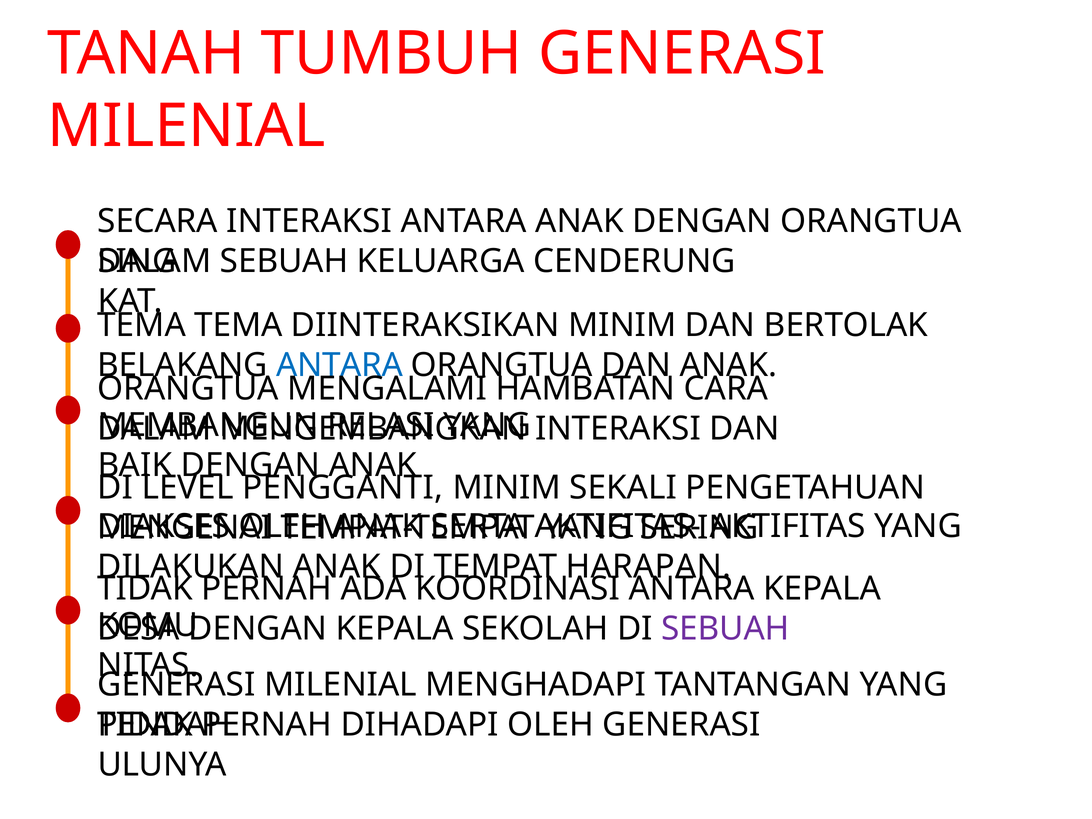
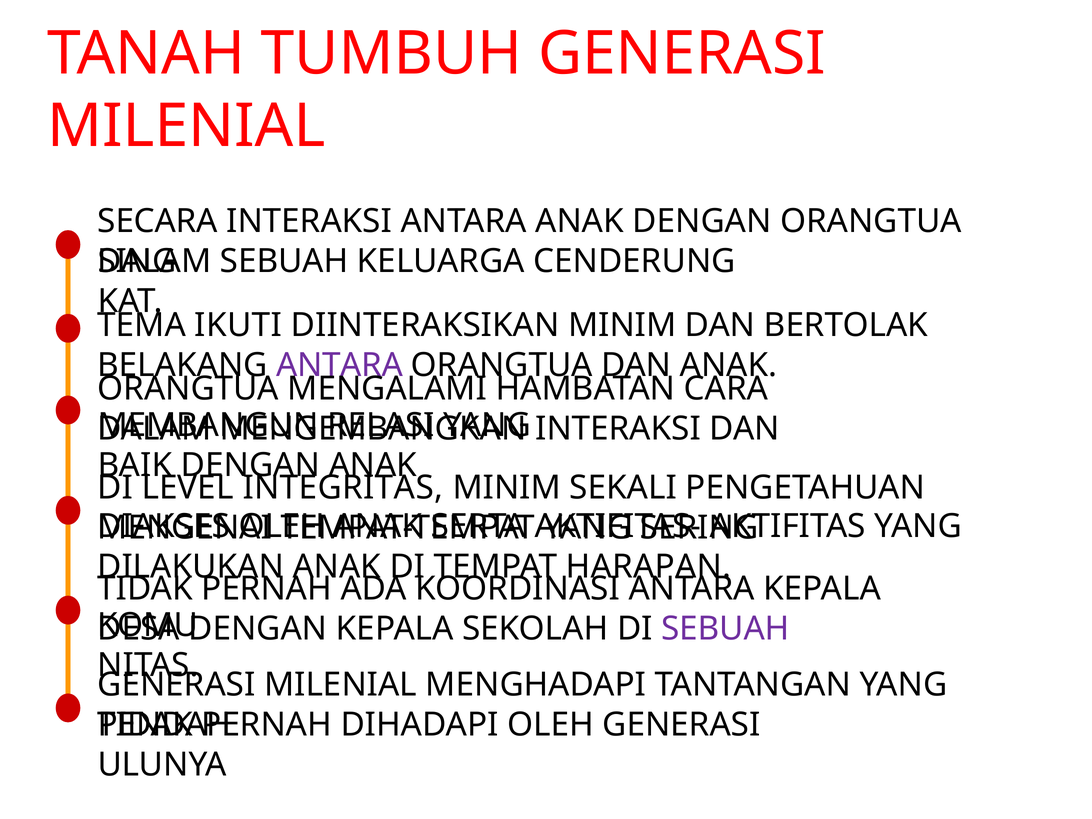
TEMA TEMA: TEMA -> IKUTI
ANTARA at (340, 365) colour: blue -> purple
PENGGANTI: PENGGANTI -> INTEGRITAS
